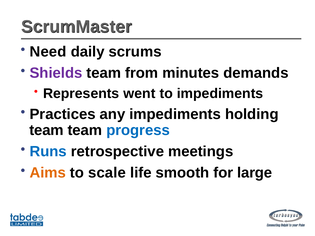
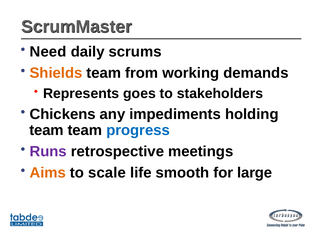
Shields colour: purple -> orange
minutes: minutes -> working
went: went -> goes
to impediments: impediments -> stakeholders
Practices: Practices -> Chickens
Runs colour: blue -> purple
